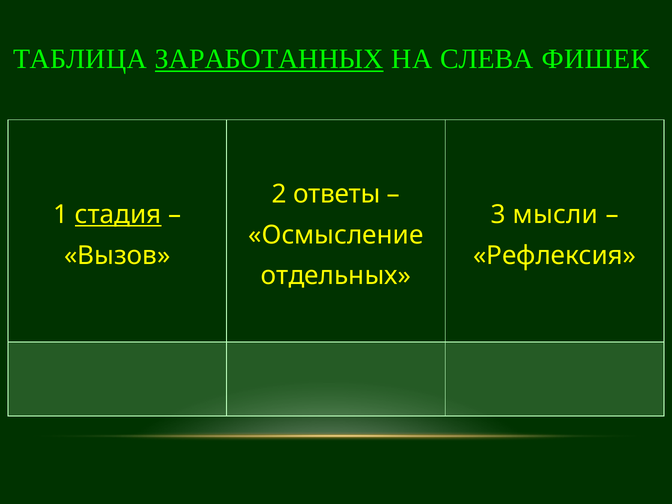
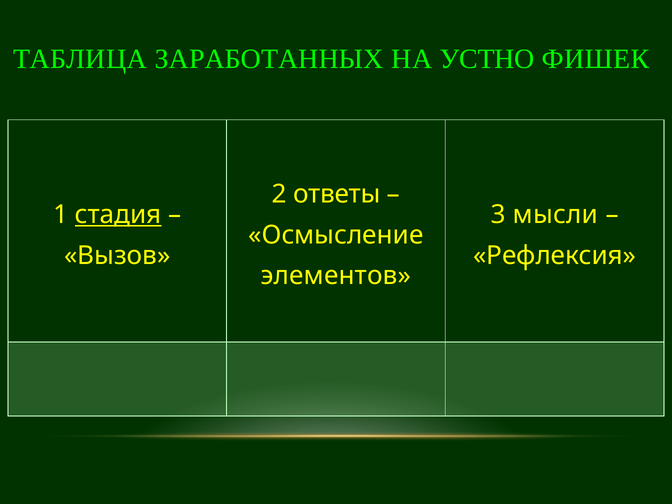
ЗАРАБОТАННЫХ underline: present -> none
СЛЕВА: СЛЕВА -> УСТНО
отдельных: отдельных -> элементов
